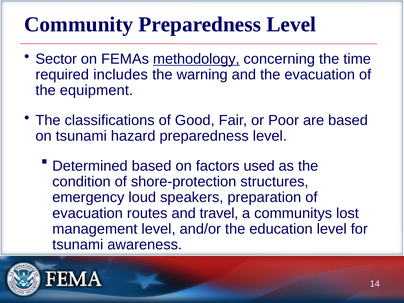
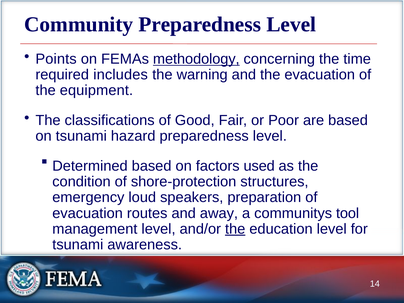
Sector: Sector -> Points
travel: travel -> away
lost: lost -> tool
the at (235, 229) underline: none -> present
